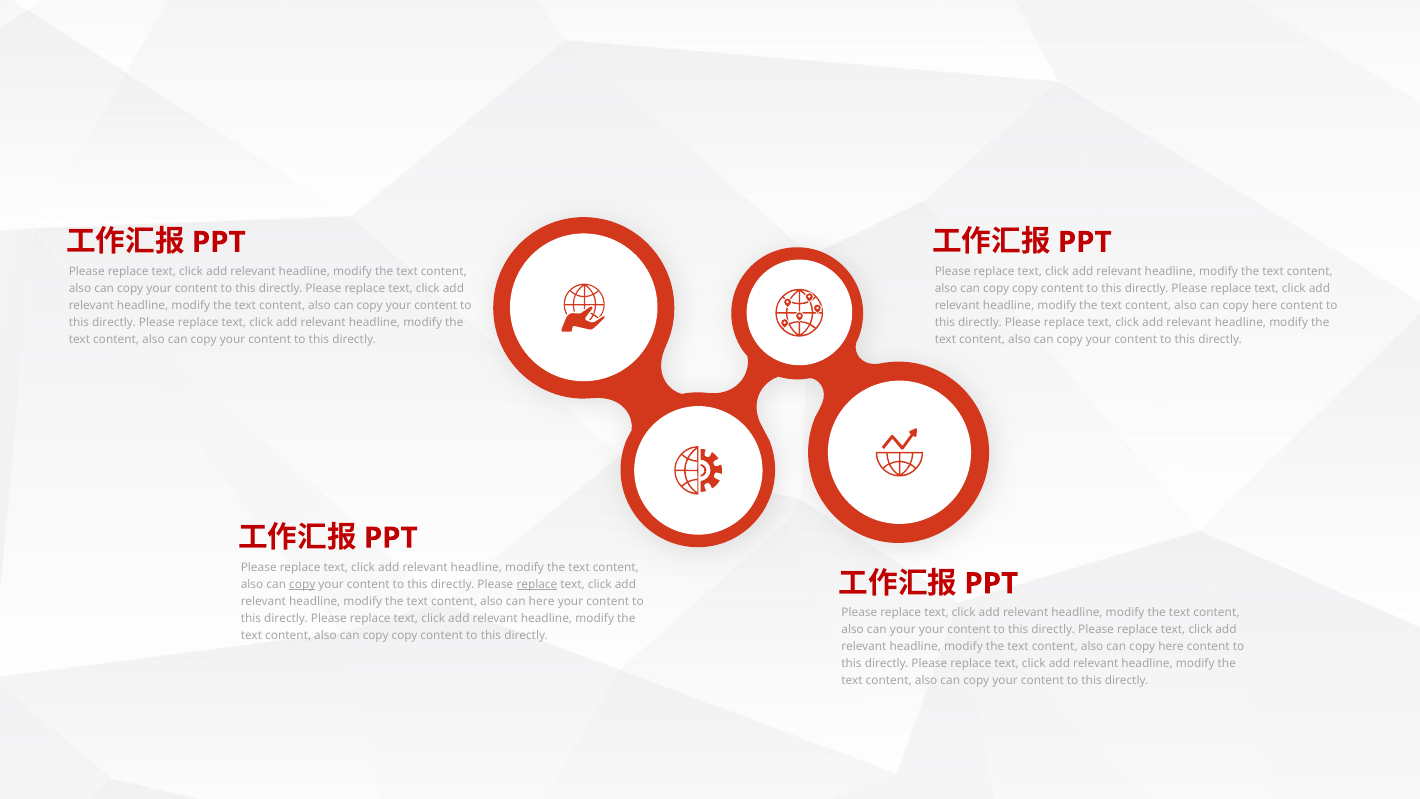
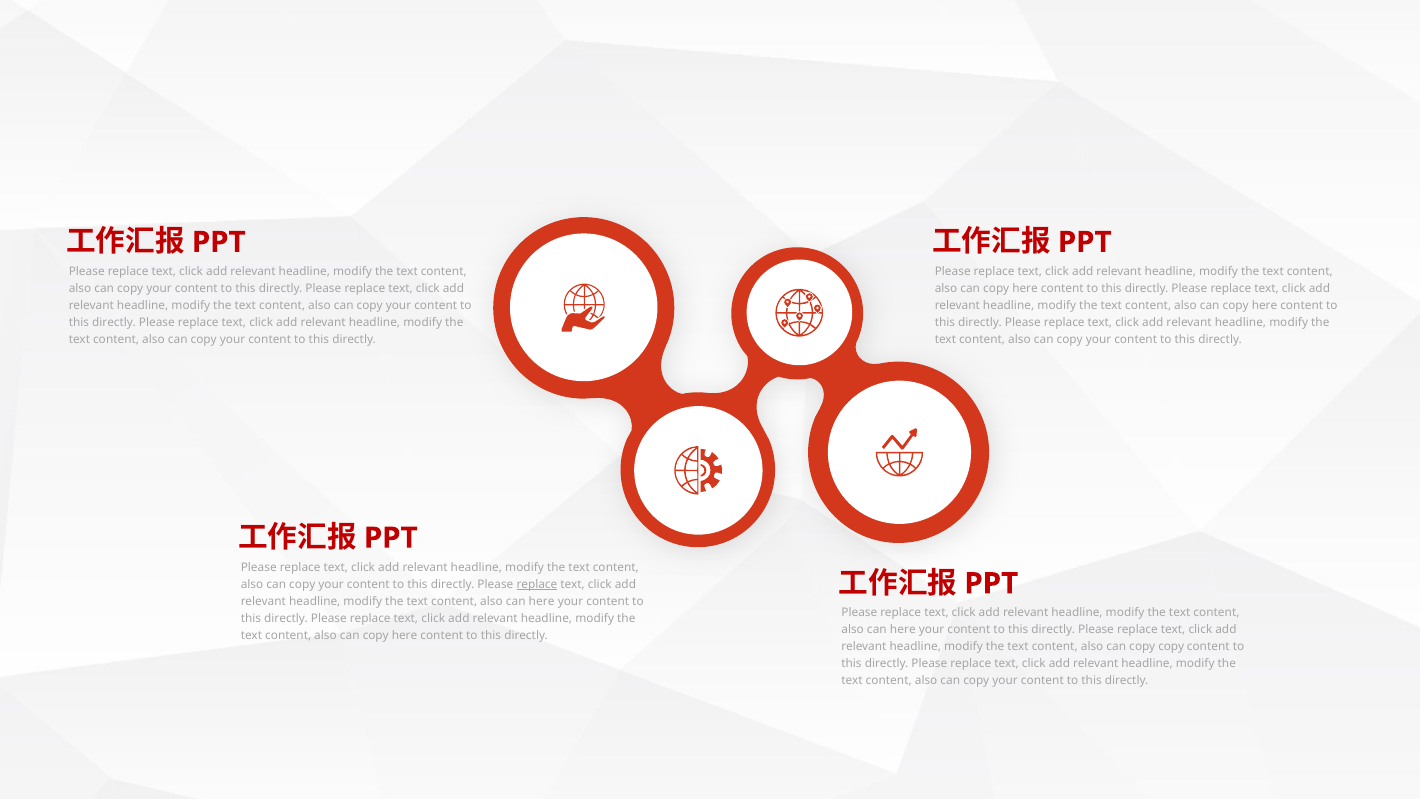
copy at (1025, 289): copy -> here
copy at (302, 584) underline: present -> none
your at (903, 630): your -> here
copy at (405, 635): copy -> here
here at (1171, 647): here -> copy
